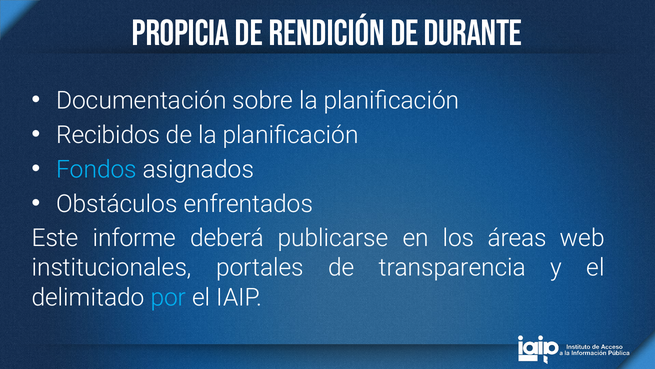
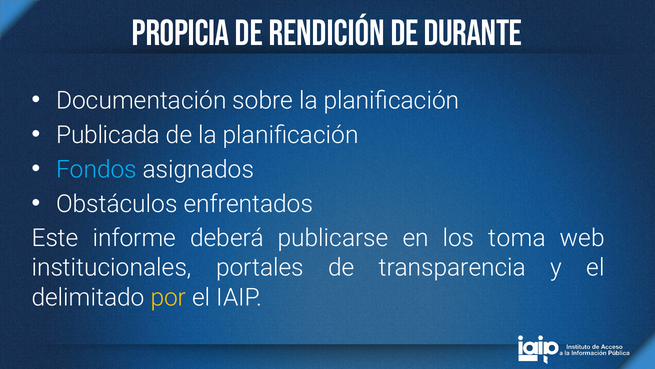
Recibidos: Recibidos -> Publicada
áreas: áreas -> toma
por colour: light blue -> yellow
